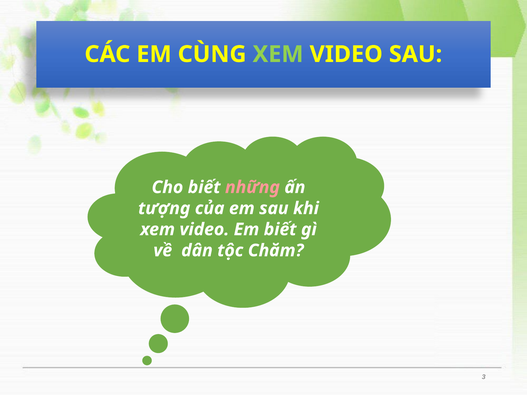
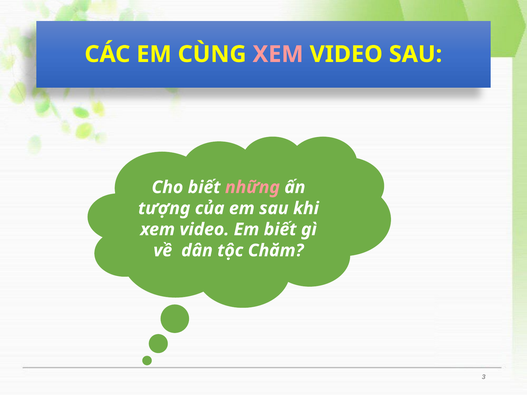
XEM at (278, 54) colour: light green -> pink
